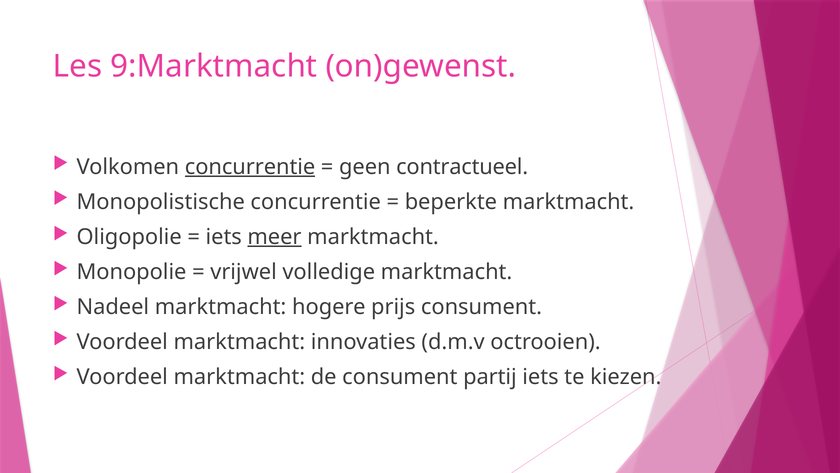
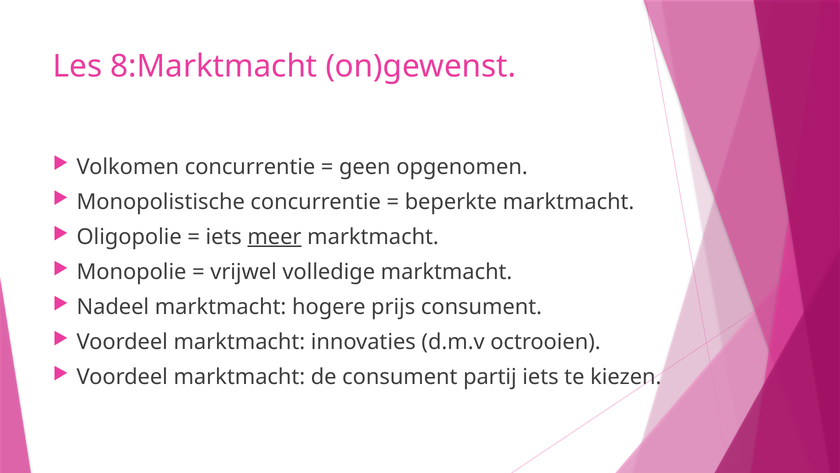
9:Marktmacht: 9:Marktmacht -> 8:Marktmacht
concurrentie at (250, 167) underline: present -> none
contractueel: contractueel -> opgenomen
